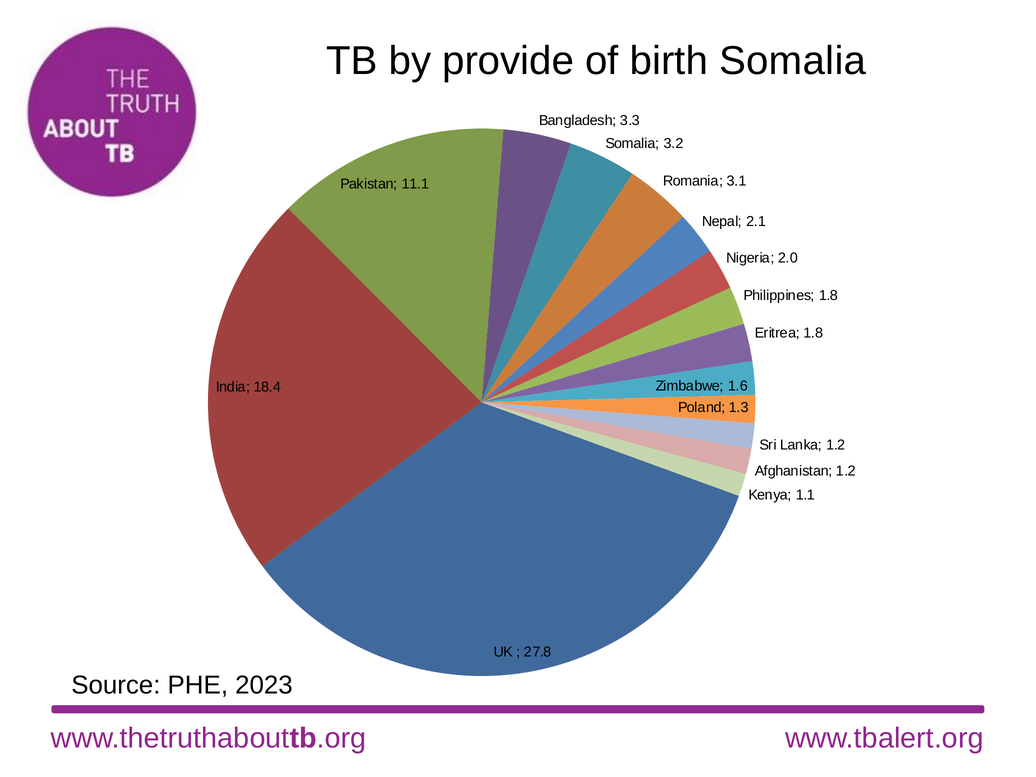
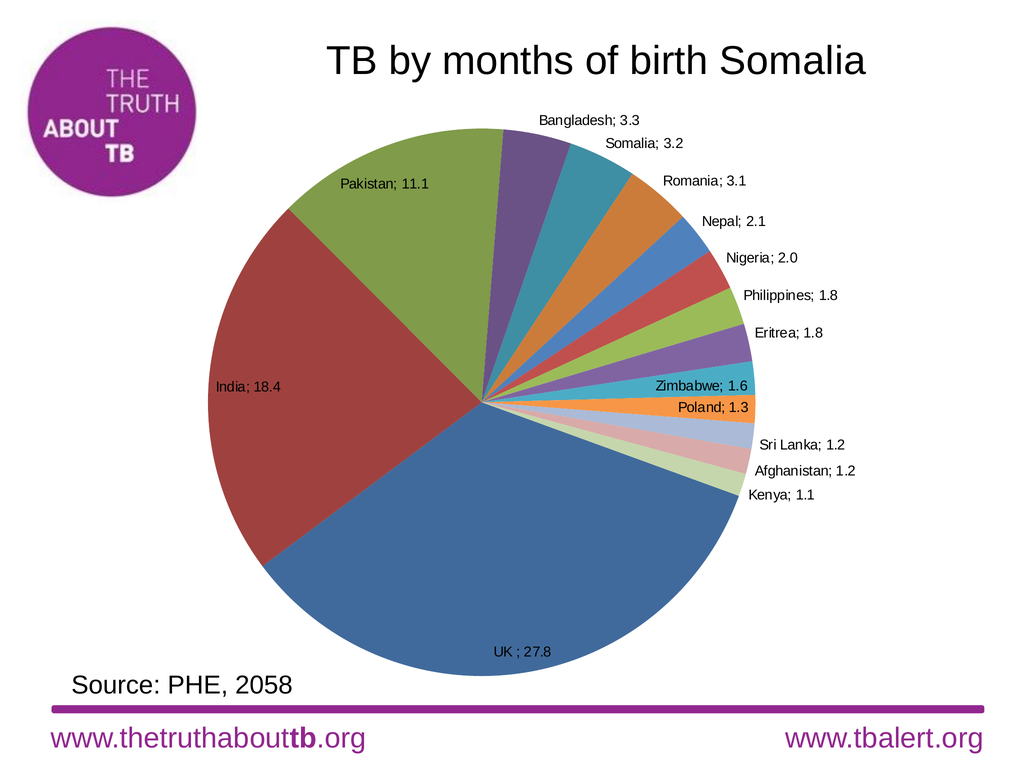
provide: provide -> months
2023: 2023 -> 2058
